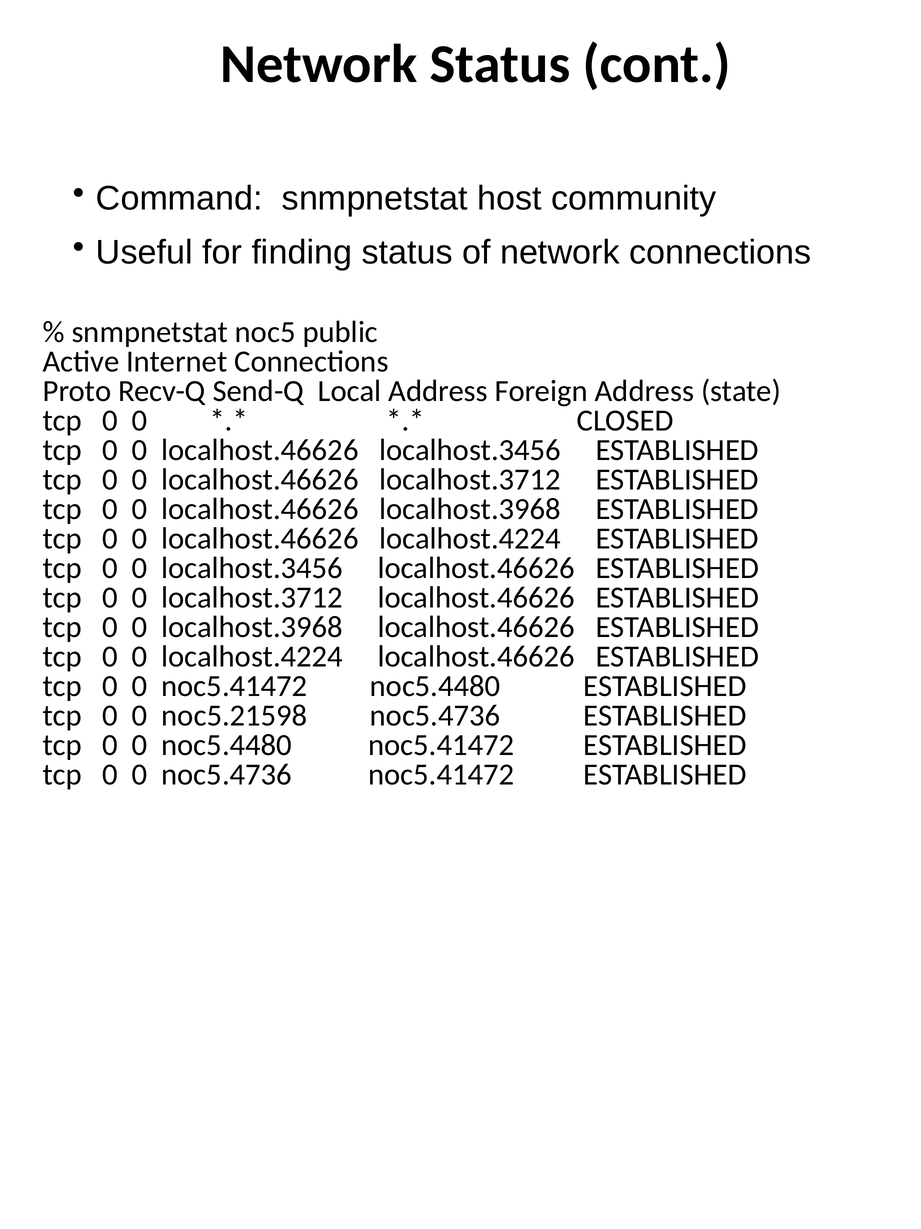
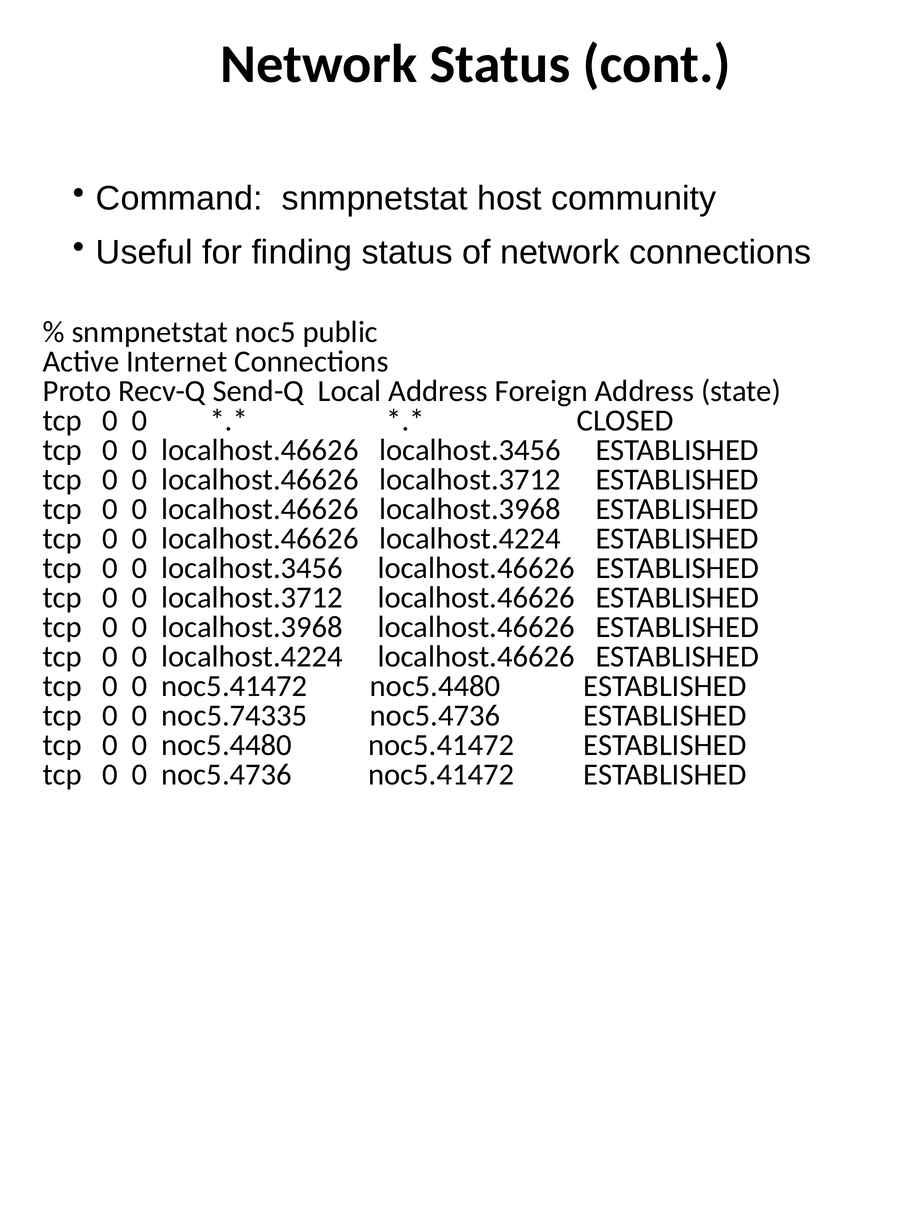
noc5.21598: noc5.21598 -> noc5.74335
